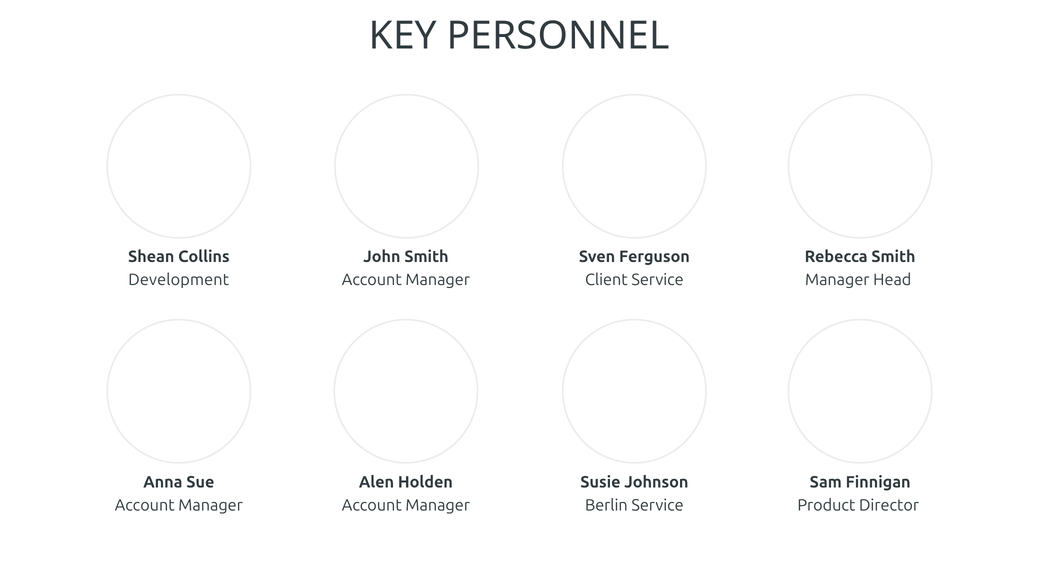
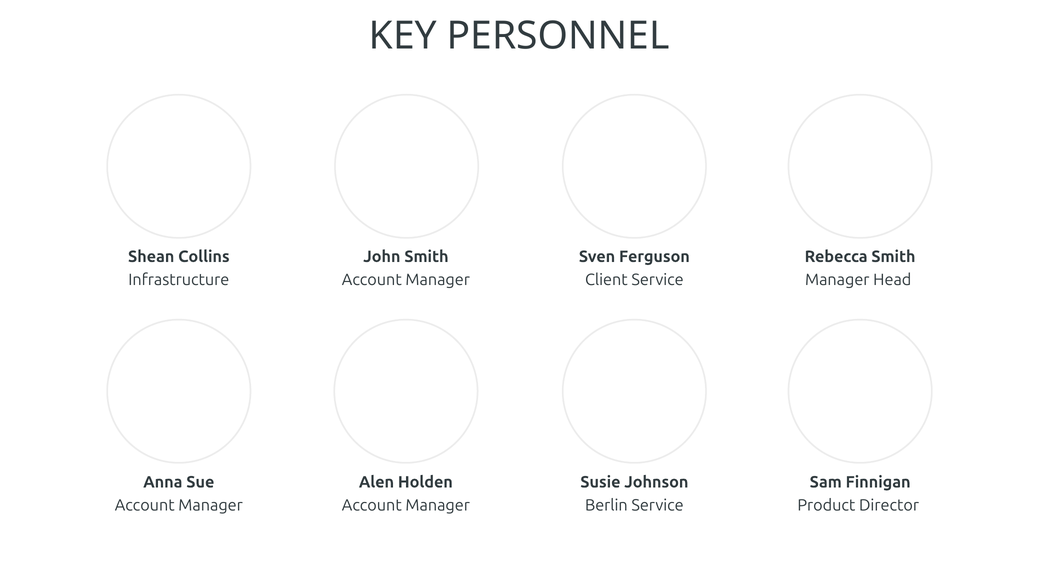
Development: Development -> Infrastructure
